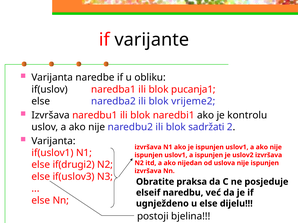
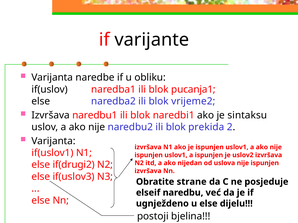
kontrolu: kontrolu -> sintaksu
sadržati: sadržati -> prekida
praksa: praksa -> strane
